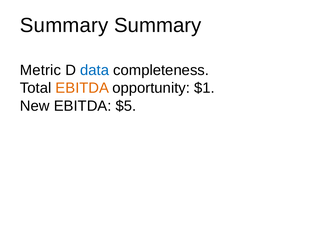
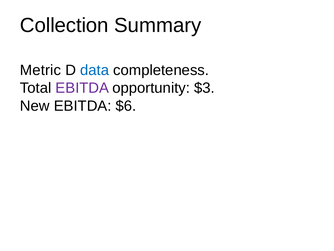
Summary at (64, 25): Summary -> Collection
EBITDA at (82, 88) colour: orange -> purple
$1: $1 -> $3
$5: $5 -> $6
